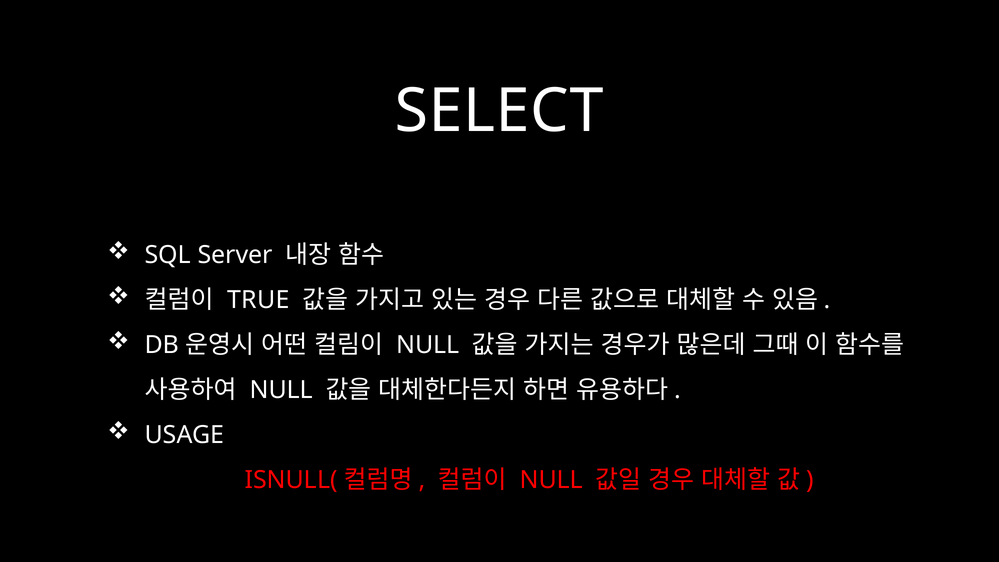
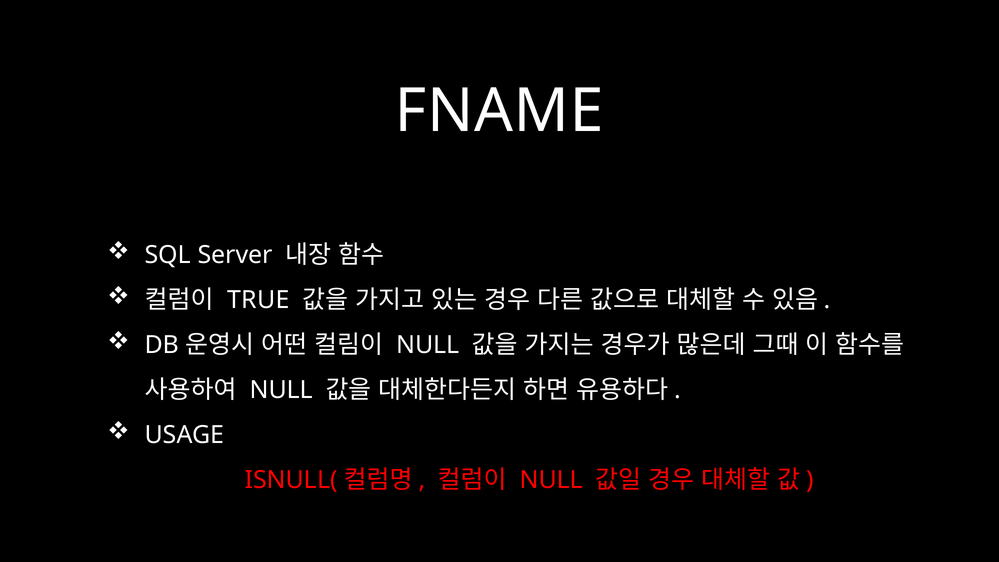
SELECT: SELECT -> FNAME
